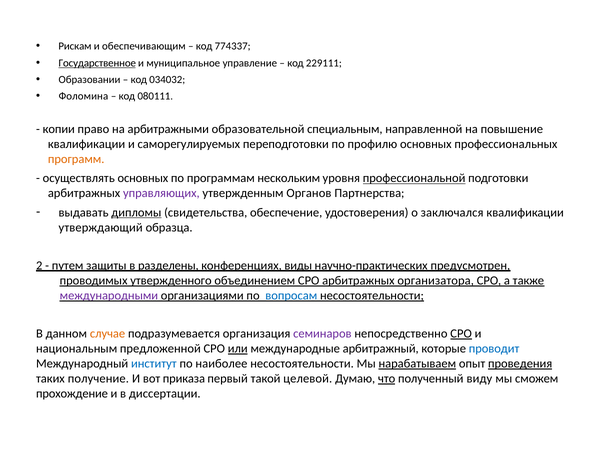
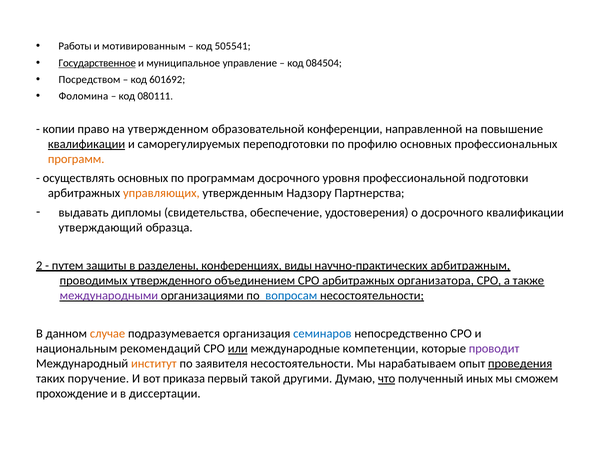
Рискам: Рискам -> Работы
обеспечивающим: обеспечивающим -> мотивированным
774337: 774337 -> 505541
229111: 229111 -> 084504
Образовании: Образовании -> Посредством
034032: 034032 -> 601692
арбитражными: арбитражными -> утвержденном
специальным: специальным -> конференции
квалификации at (87, 144) underline: none -> present
программам нескольким: нескольким -> досрочного
профессиональной underline: present -> none
управляющих colour: purple -> orange
Органов: Органов -> Надзору
дипломы underline: present -> none
о заключался: заключался -> досрочного
предусмотрен: предусмотрен -> арбитражным
семинаров colour: purple -> blue
СРО at (461, 333) underline: present -> none
предложенной: предложенной -> рекомендаций
арбитражный: арбитражный -> компетенции
проводит colour: blue -> purple
институт colour: blue -> orange
наиболее: наиболее -> заявителя
нарабатываем underline: present -> none
получение: получение -> поручение
целевой: целевой -> другими
виду: виду -> иных
